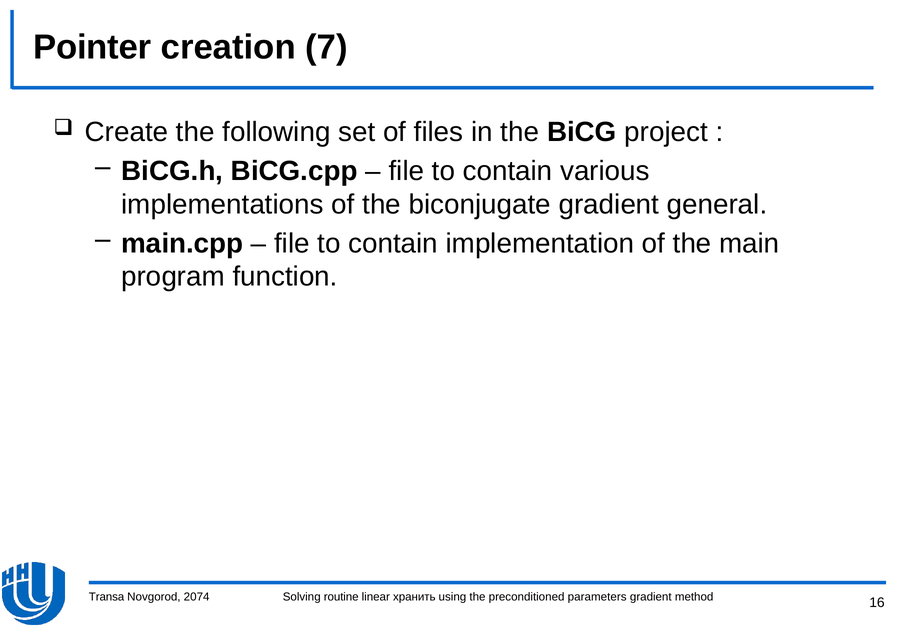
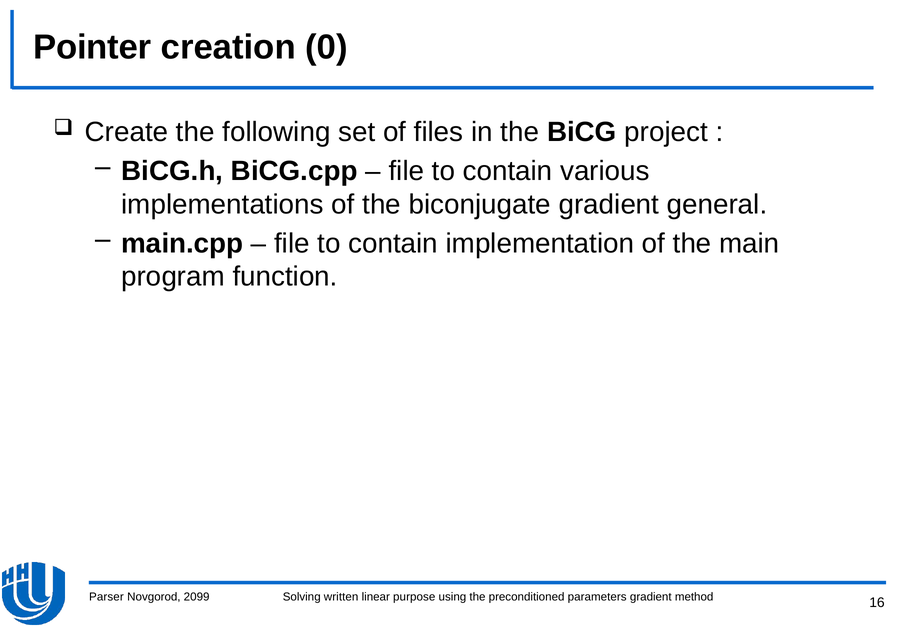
7: 7 -> 0
Transa: Transa -> Parser
2074: 2074 -> 2099
routine: routine -> written
хранить: хранить -> purpose
